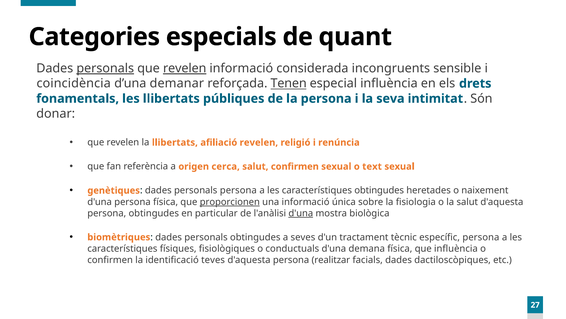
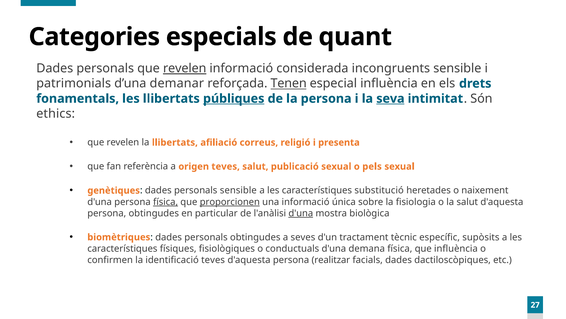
personals at (105, 68) underline: present -> none
coincidència: coincidència -> patrimonials
públiques underline: none -> present
seva underline: none -> present
donar: donar -> ethics
afiliació revelen: revelen -> correus
renúncia: renúncia -> presenta
origen cerca: cerca -> teves
salut confirmen: confirmen -> publicació
text: text -> pels
personals persona: persona -> sensible
característiques obtingudes: obtingudes -> substitució
física at (166, 201) underline: none -> present
específic persona: persona -> supòsits
